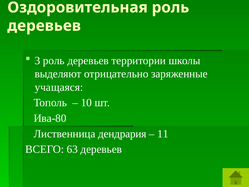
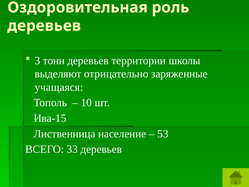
3 роль: роль -> тонн
Ива-80: Ива-80 -> Ива-15
дендрария: дендрария -> население
11: 11 -> 53
63: 63 -> 33
